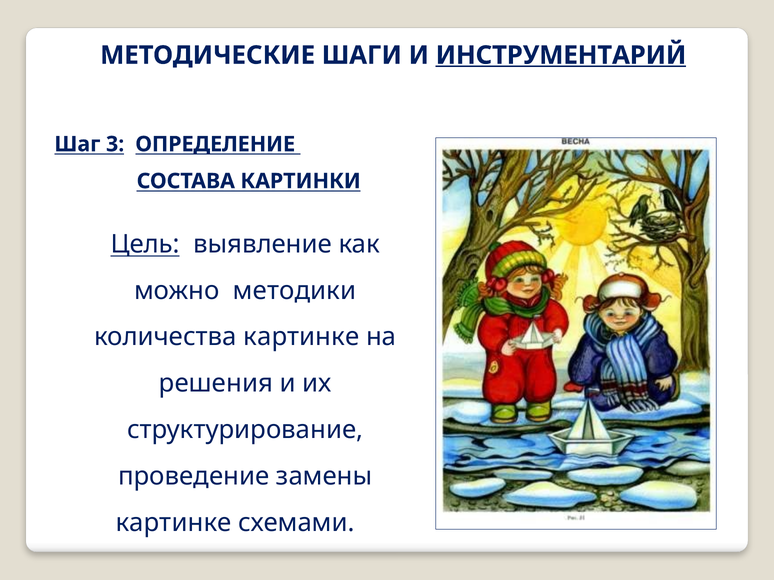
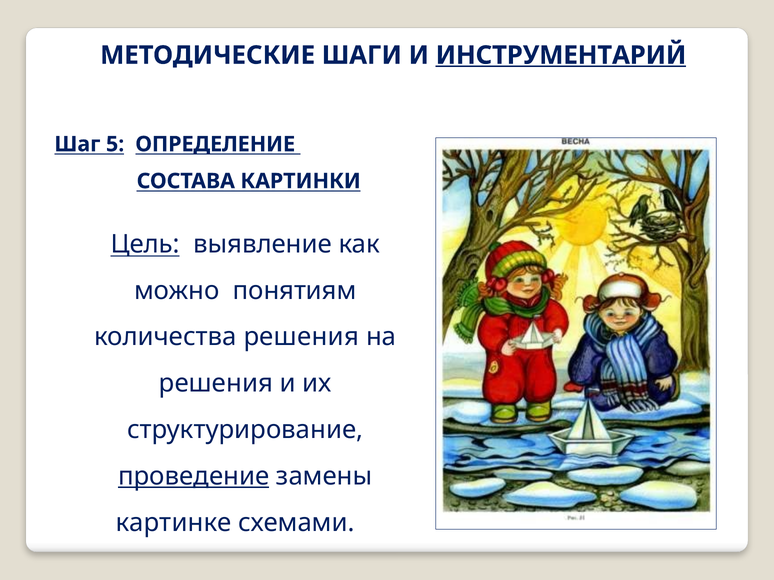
3: 3 -> 5
методики: методики -> понятиям
количества картинке: картинке -> решения
проведение underline: none -> present
